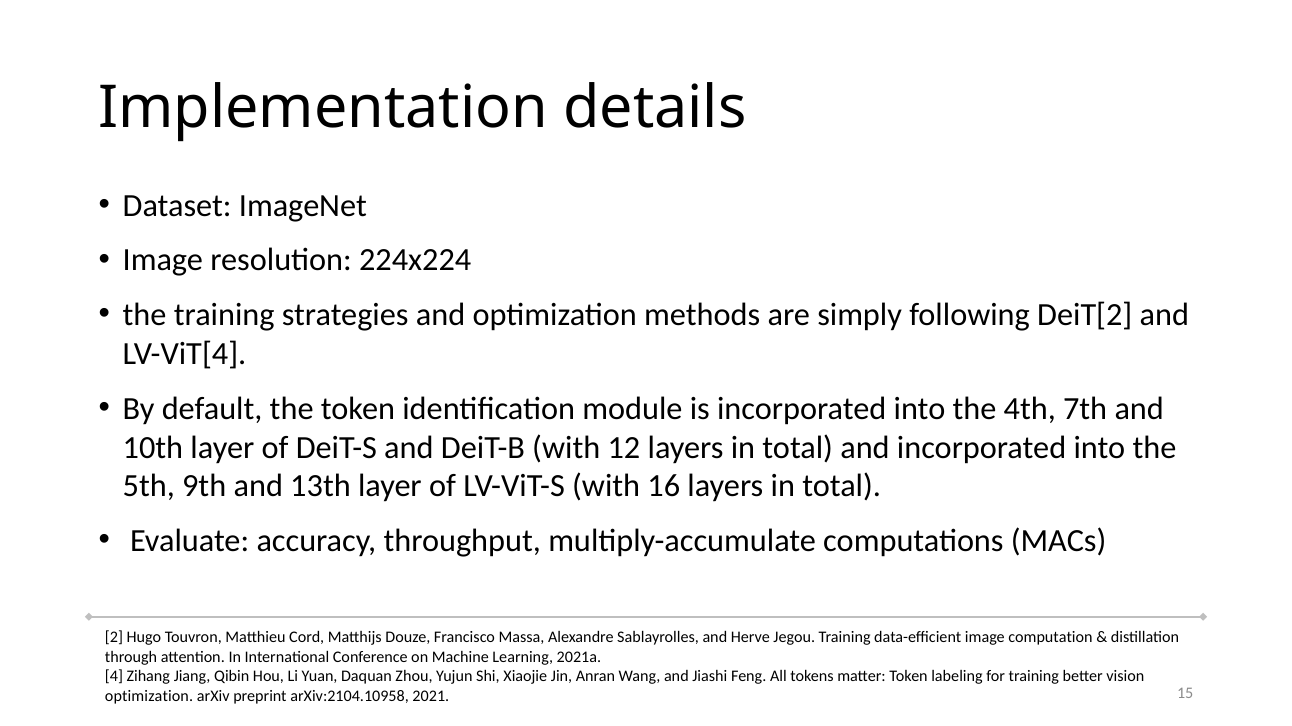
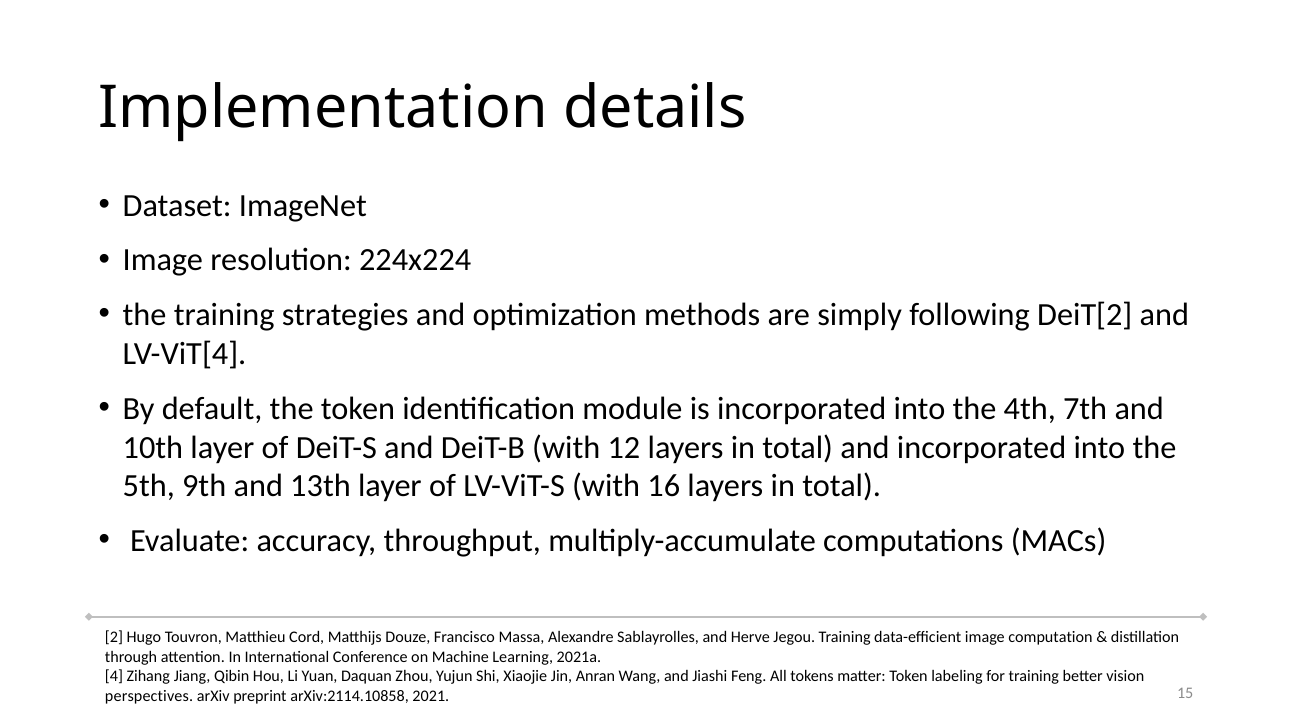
optimization at (149, 696): optimization -> perspectives
arXiv:2104.10958: arXiv:2104.10958 -> arXiv:2114.10858
